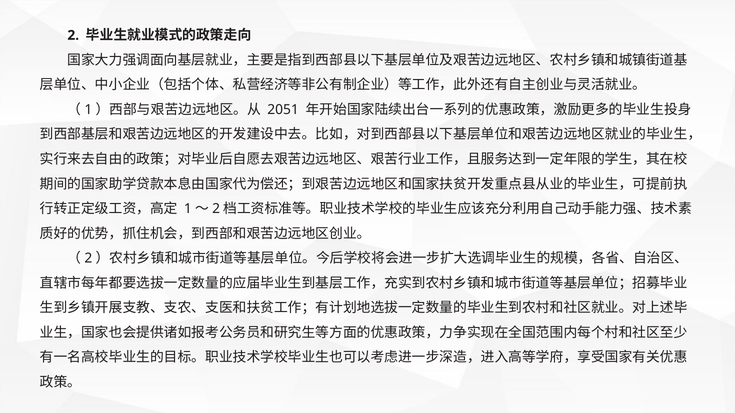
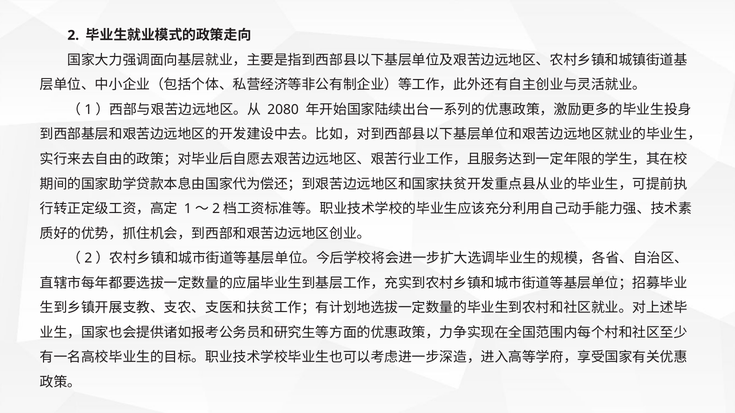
2051: 2051 -> 2080
